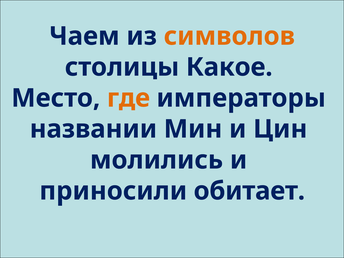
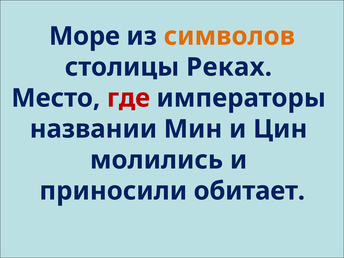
Чаем: Чаем -> Море
Какое: Какое -> Реках
где colour: orange -> red
